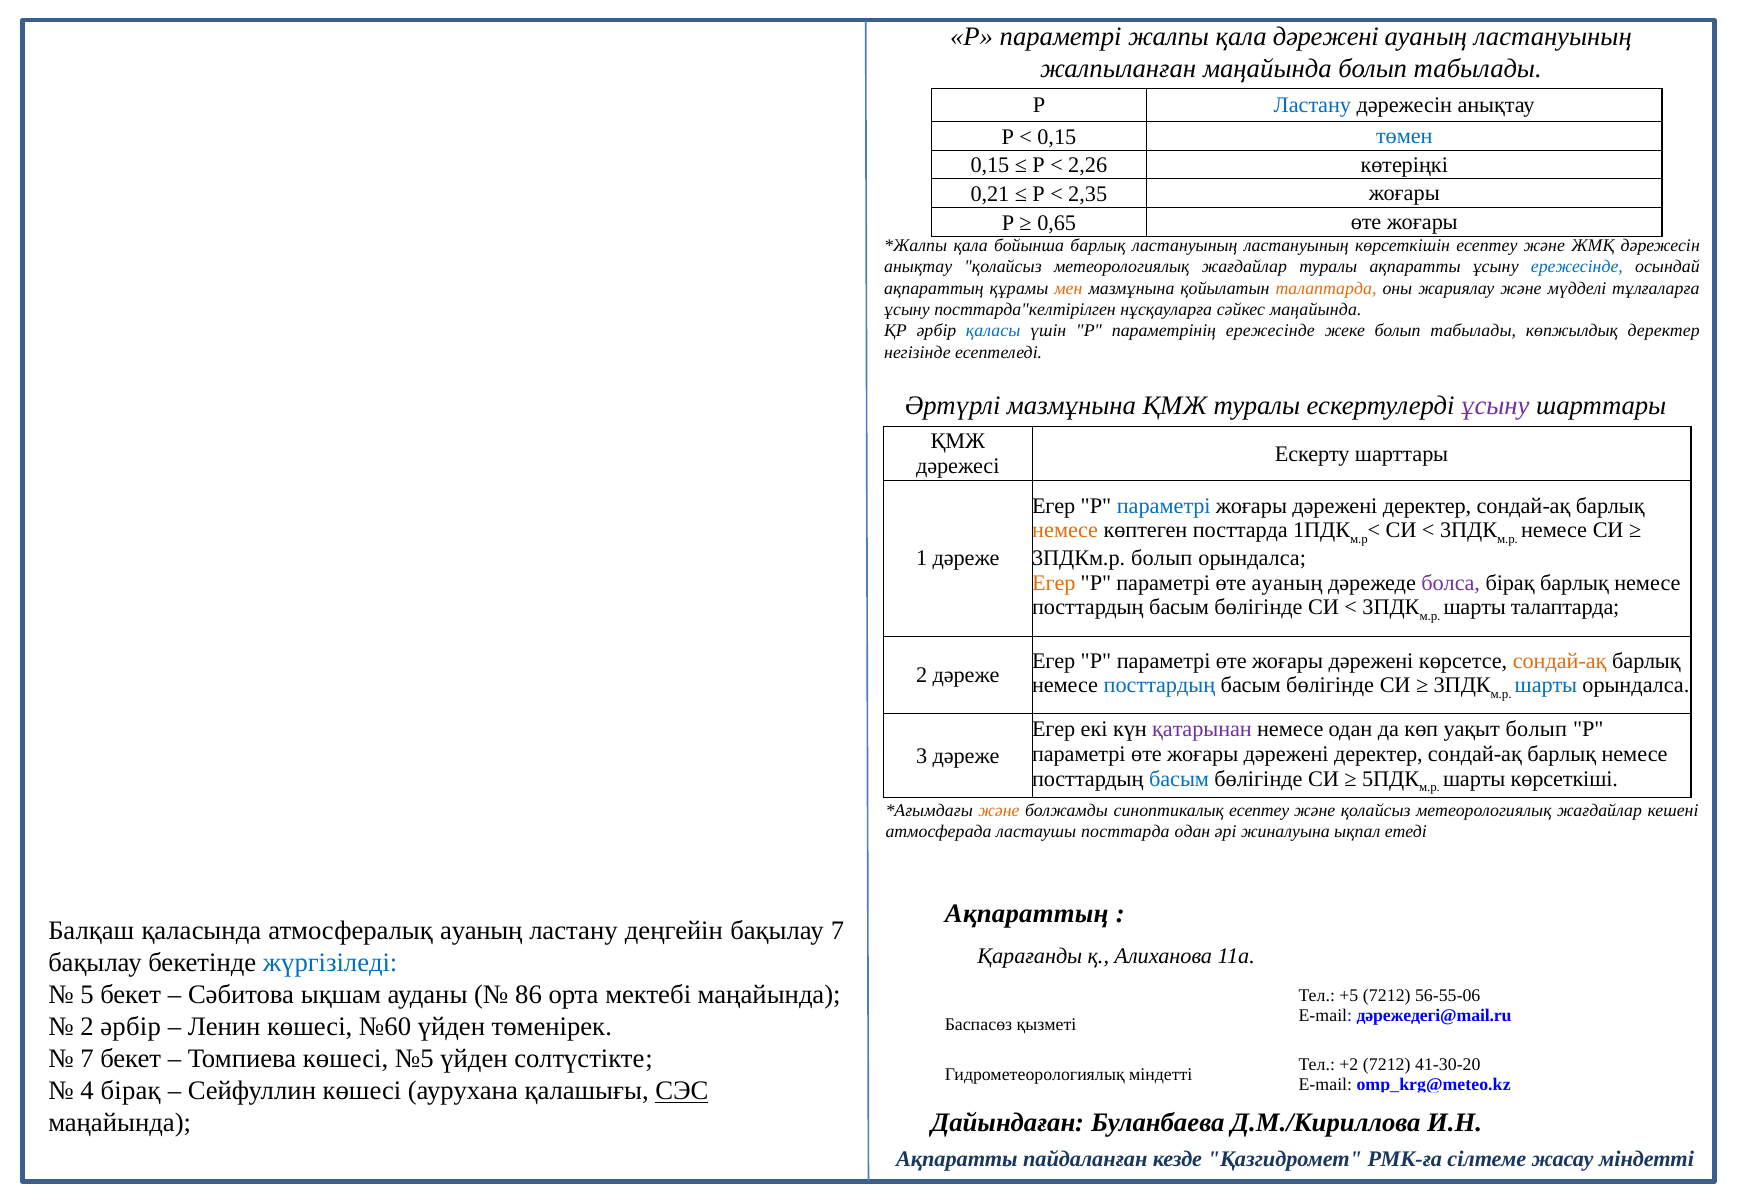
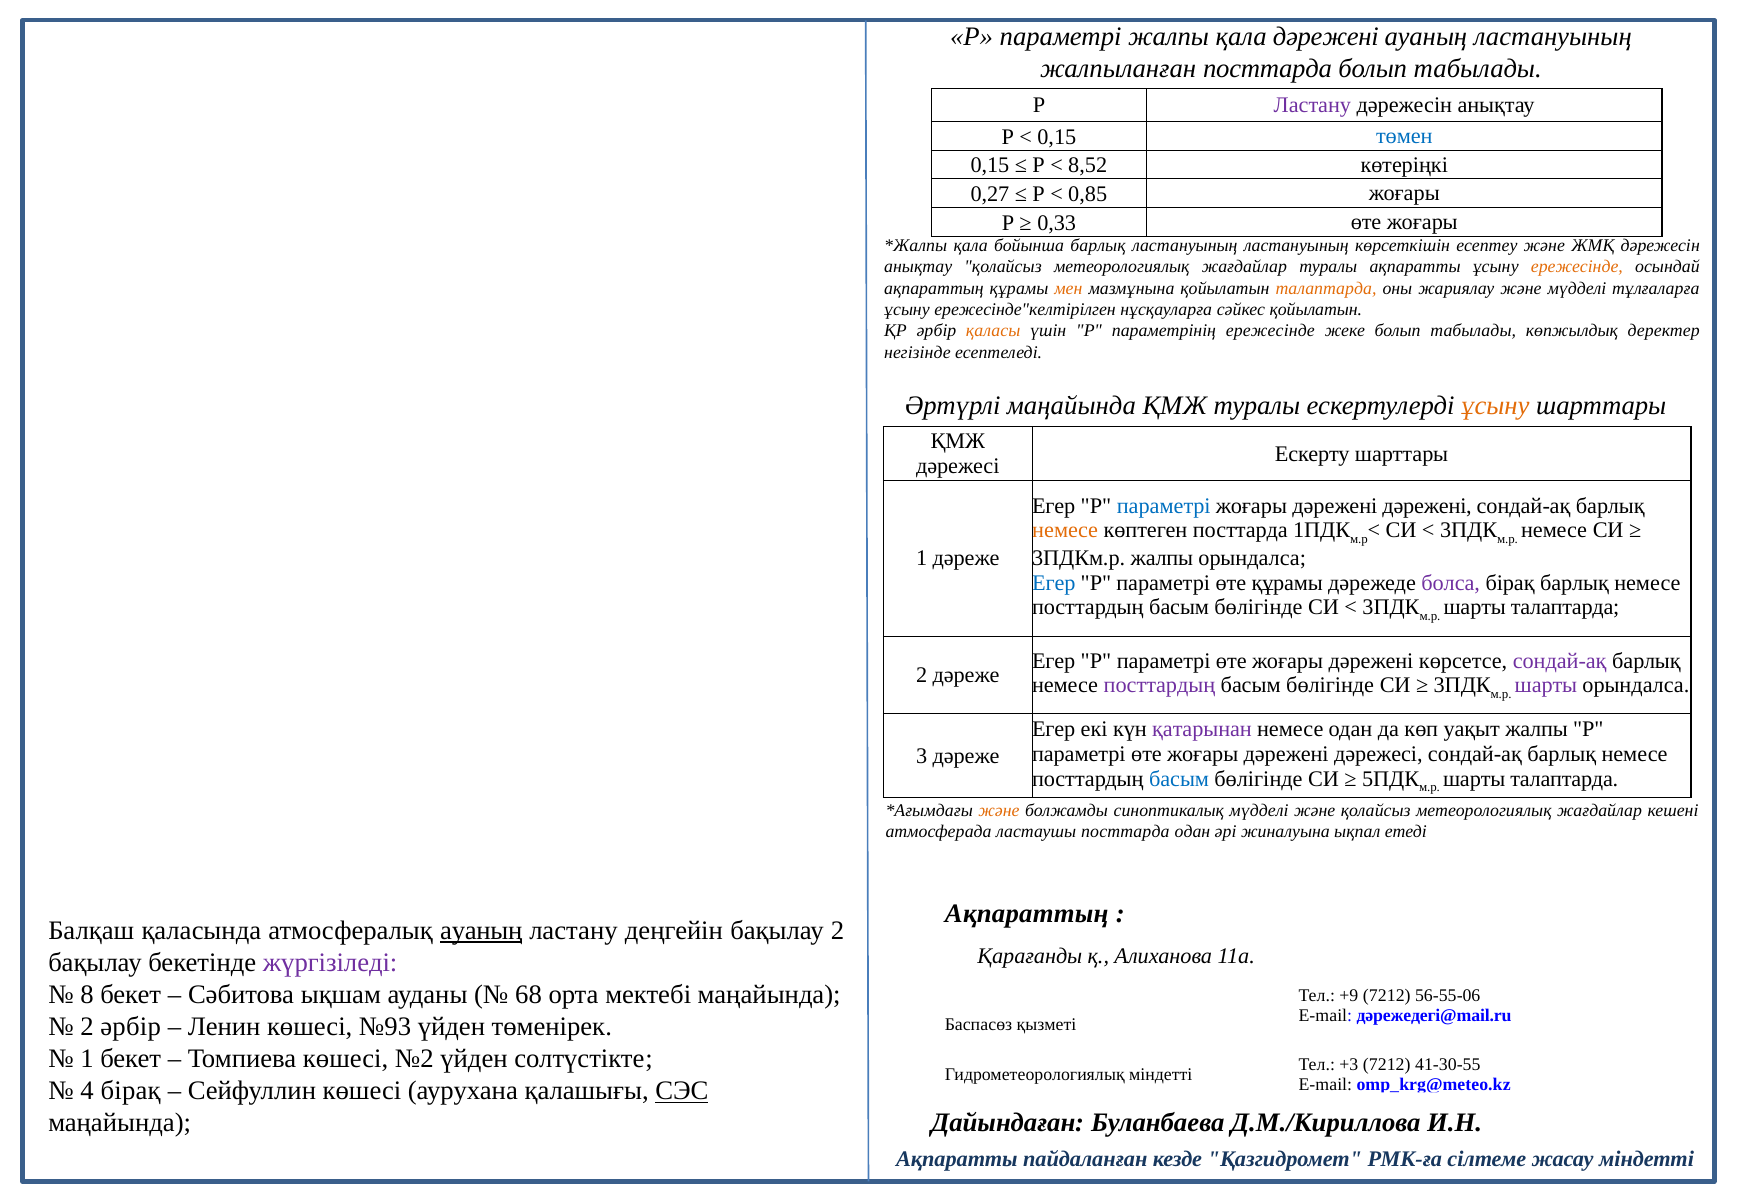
жалпыланған маңайында: маңайында -> посттарда
Ластану at (1312, 105) colour: blue -> purple
2,26: 2,26 -> 8,52
0,21: 0,21 -> 0,27
2,35: 2,35 -> 0,85
0,65: 0,65 -> 0,33
ережесінде at (1577, 267) colour: blue -> orange
посттарда"келтірілген: посттарда"келтірілген -> ережесінде"келтірілген
сәйкес маңайында: маңайында -> қойылатын
қаласы colour: blue -> orange
Әртүрлі мазмұнына: мазмұнына -> маңайында
ұсыну at (1495, 406) colour: purple -> orange
деректер at (1427, 506): деректер -> дәрежені
3ПДКм.р болып: болып -> жалпы
Егер at (1054, 583) colour: orange -> blue
өте ауаның: ауаның -> құрамы
сондай-ақ at (1560, 661) colour: orange -> purple
посттардың at (1159, 686) colour: blue -> purple
шарты at (1546, 686) colour: blue -> purple
уақыт болып: болып -> жалпы
өте жоғары дәрежені деректер: деректер -> дәрежесі
көрсеткіші at (1564, 779): көрсеткіші -> талаптарда
синоптикалық есептеу: есептеу -> мүдделі
ауаның at (481, 931) underline: none -> present
бақылау 7: 7 -> 2
жүргізіледі colour: blue -> purple
5: 5 -> 8
86: 86 -> 68
+5: +5 -> +9
№60: №60 -> №93
7 at (87, 1059): 7 -> 1
№5: №5 -> №2
+2: +2 -> +3
41-30-20: 41-30-20 -> 41-30-55
